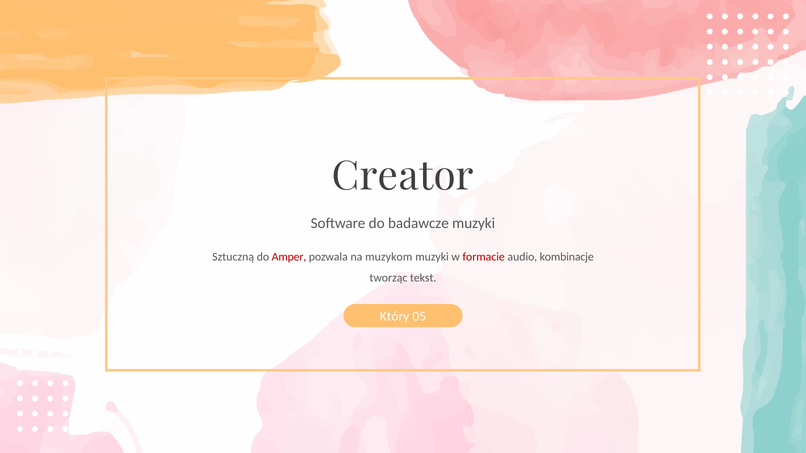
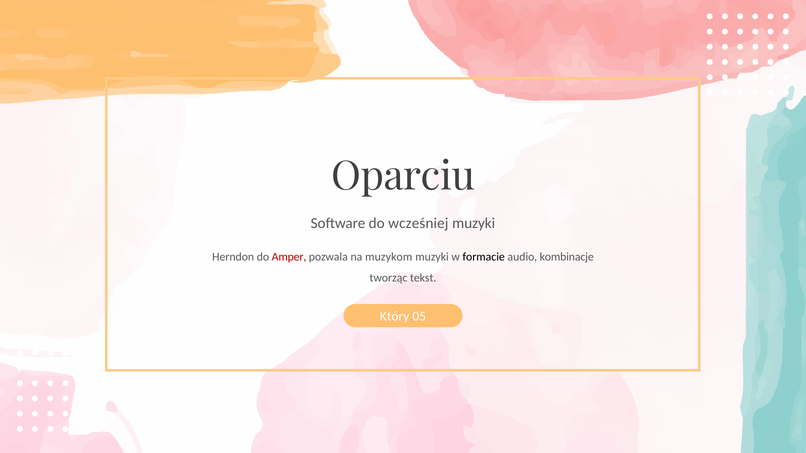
Creator: Creator -> Oparciu
badawcze: badawcze -> wcześniej
Sztuczną: Sztuczną -> Herndon
formacie colour: red -> black
